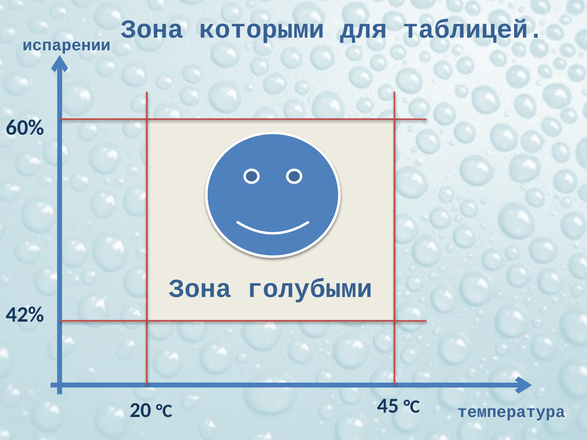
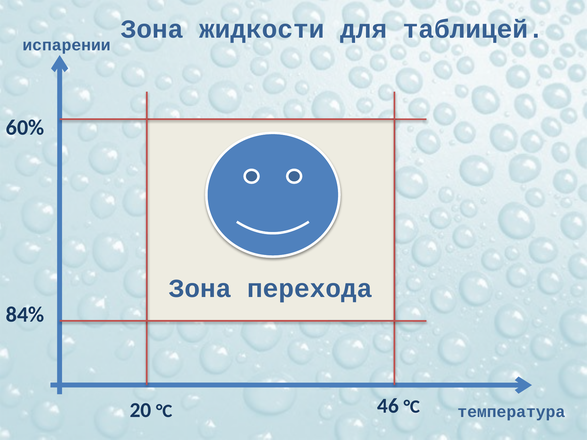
которыми: которыми -> жидкости
голубыми: голубыми -> перехода
42%: 42% -> 84%
45: 45 -> 46
